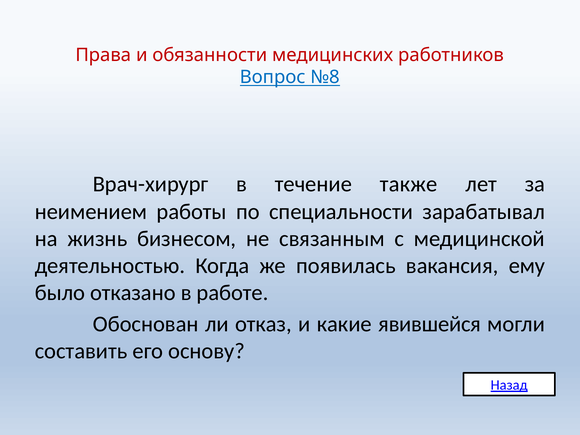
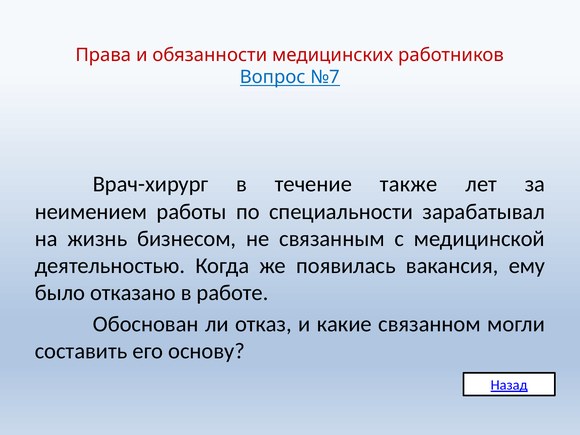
№8: №8 -> №7
явившейся: явившейся -> связанном
